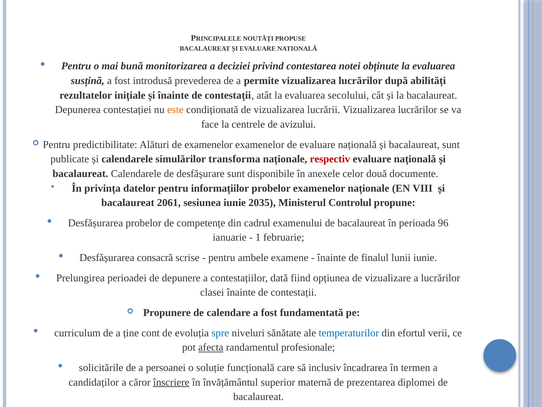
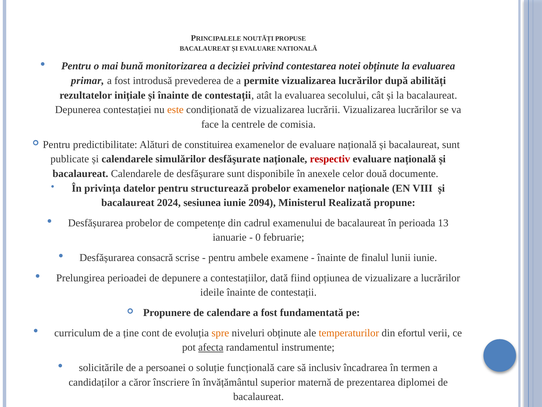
susțină: susțină -> primar
avizului: avizului -> comisia
de examenelor: examenelor -> constituirea
transforma: transforma -> desfăşurate
informațiilor: informațiilor -> structurează
2061: 2061 -> 2024
2035: 2035 -> 2094
Controlul: Controlul -> Realizată
96: 96 -> 13
1: 1 -> 0
clasei: clasei -> ideile
spre colour: blue -> orange
niveluri sănătate: sănătate -> obținute
temperaturilor colour: blue -> orange
profesionale: profesionale -> instrumente
înscriere underline: present -> none
